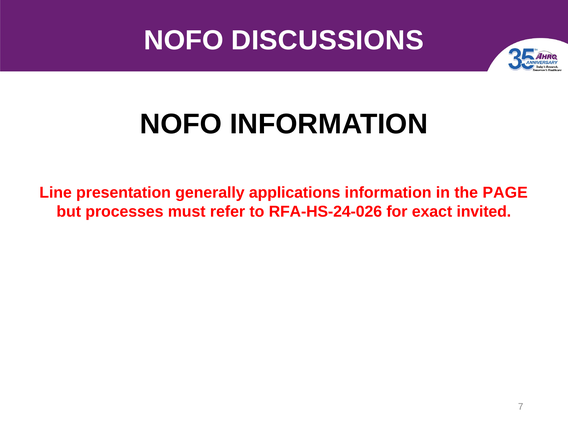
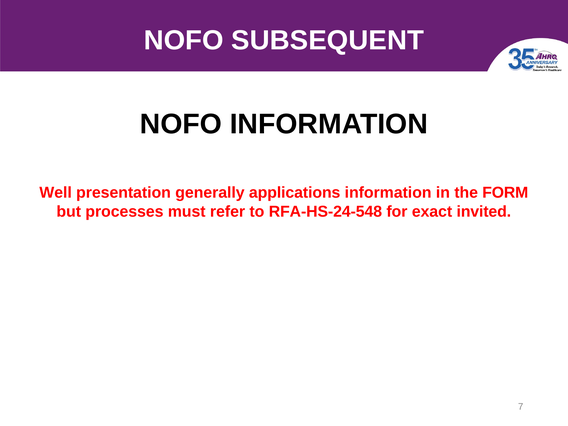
DISCUSSIONS: DISCUSSIONS -> SUBSEQUENT
Line: Line -> Well
PAGE: PAGE -> FORM
RFA-HS-24-026: RFA-HS-24-026 -> RFA-HS-24-548
